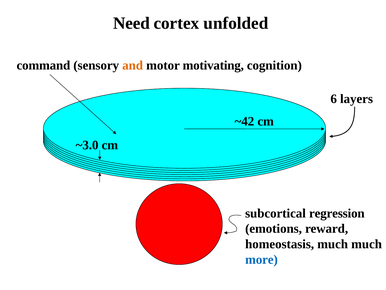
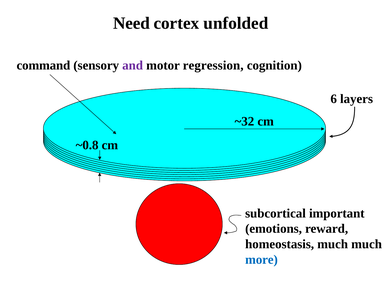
and colour: orange -> purple
motivating: motivating -> regression
~42: ~42 -> ~32
~3.0: ~3.0 -> ~0.8
regression: regression -> important
